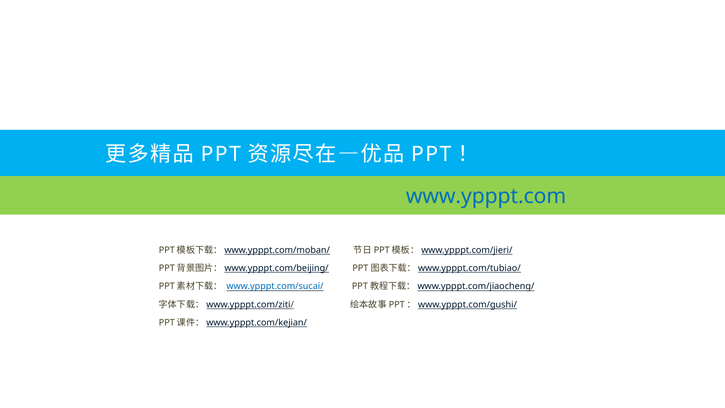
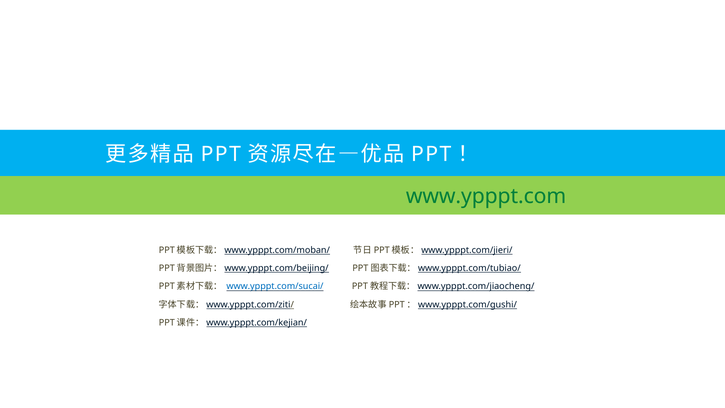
www.ypppt.com colour: blue -> green
